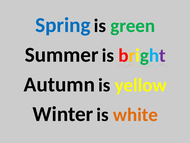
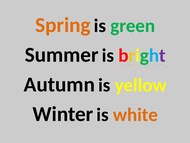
Spring colour: blue -> orange
